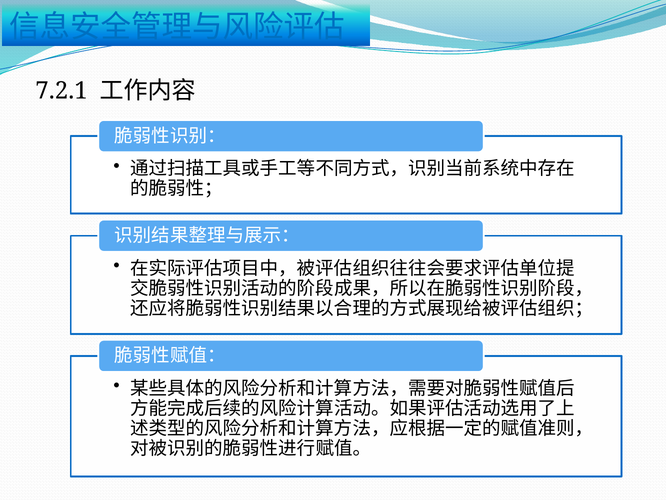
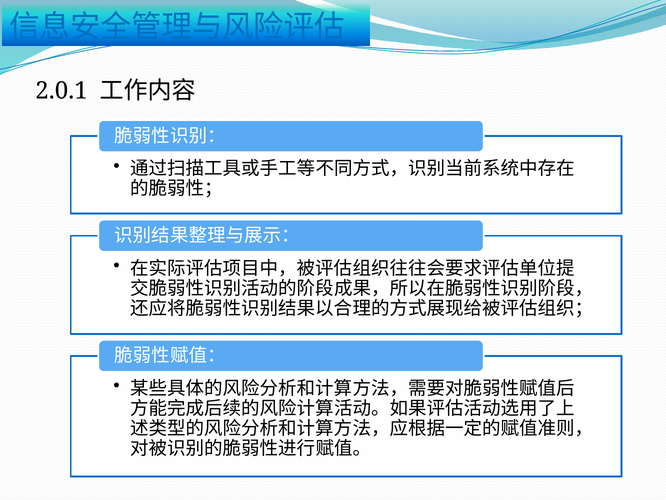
7.2.1: 7.2.1 -> 2.0.1
